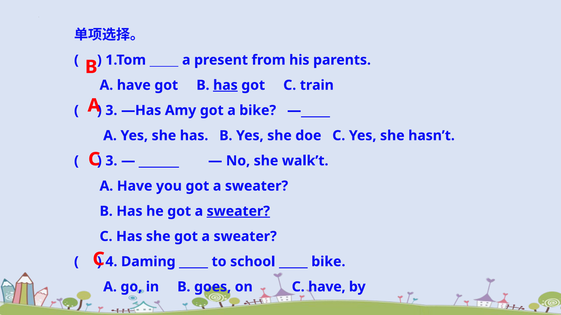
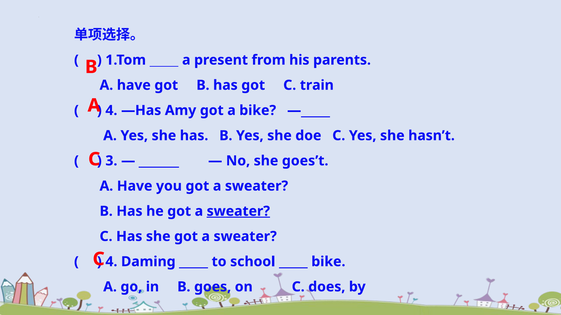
has at (225, 85) underline: present -> none
3 at (111, 111): 3 -> 4
walk’t: walk’t -> goes’t
C have: have -> does
